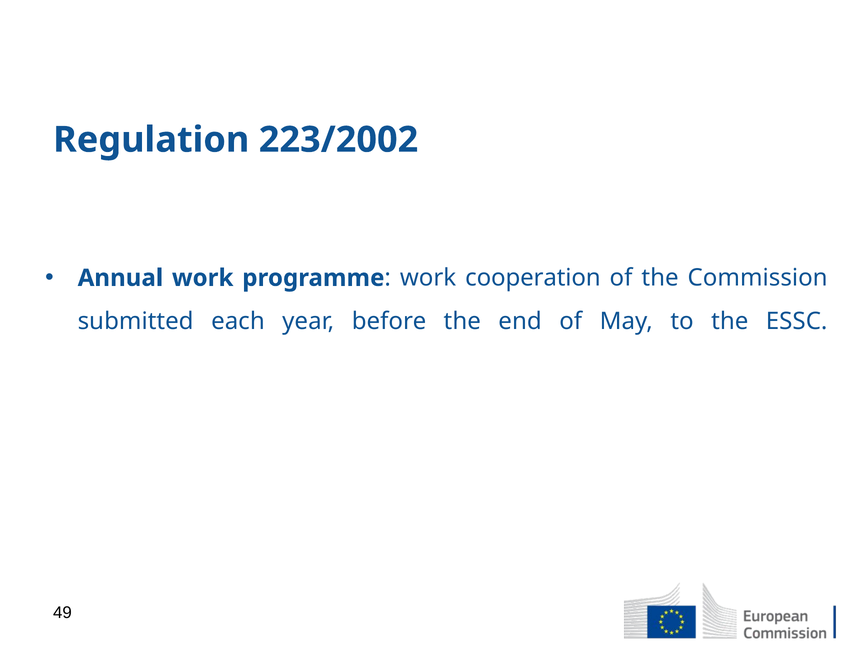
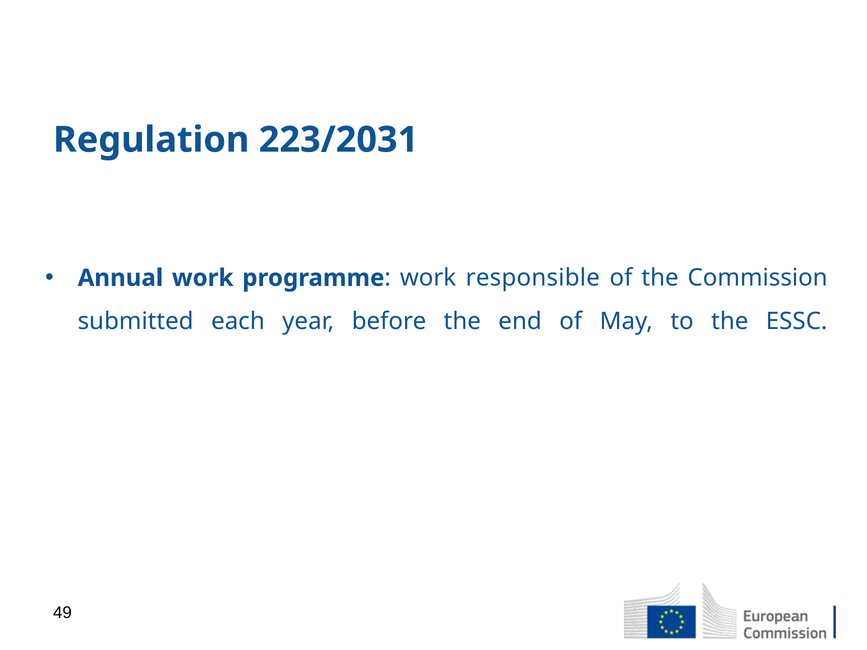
223/2002: 223/2002 -> 223/2031
cooperation: cooperation -> responsible
